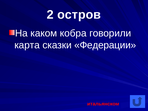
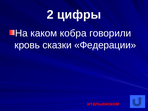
остров: остров -> цифры
карта: карта -> кровь
